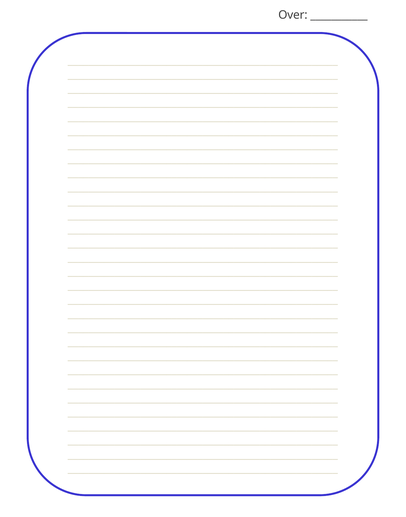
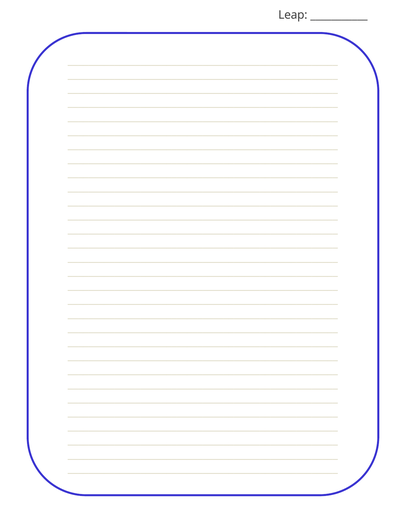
Over: Over -> Leap
